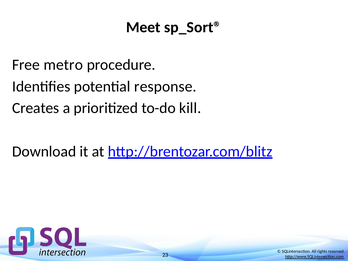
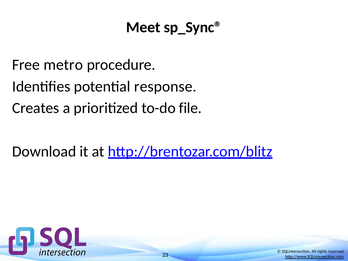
sp_Sort®: sp_Sort® -> sp_Sync®
kill: kill -> file
